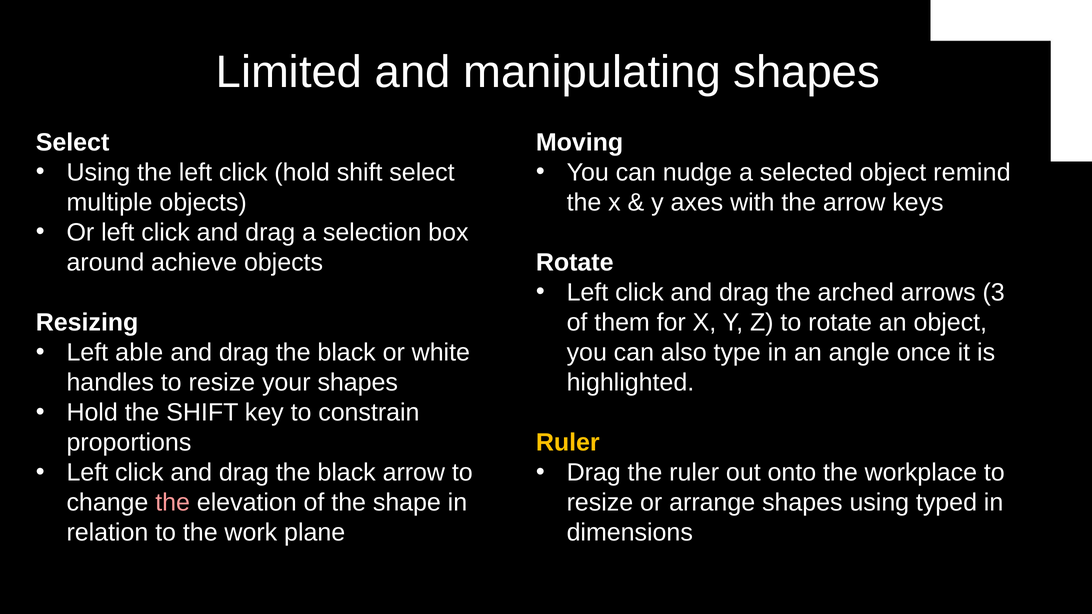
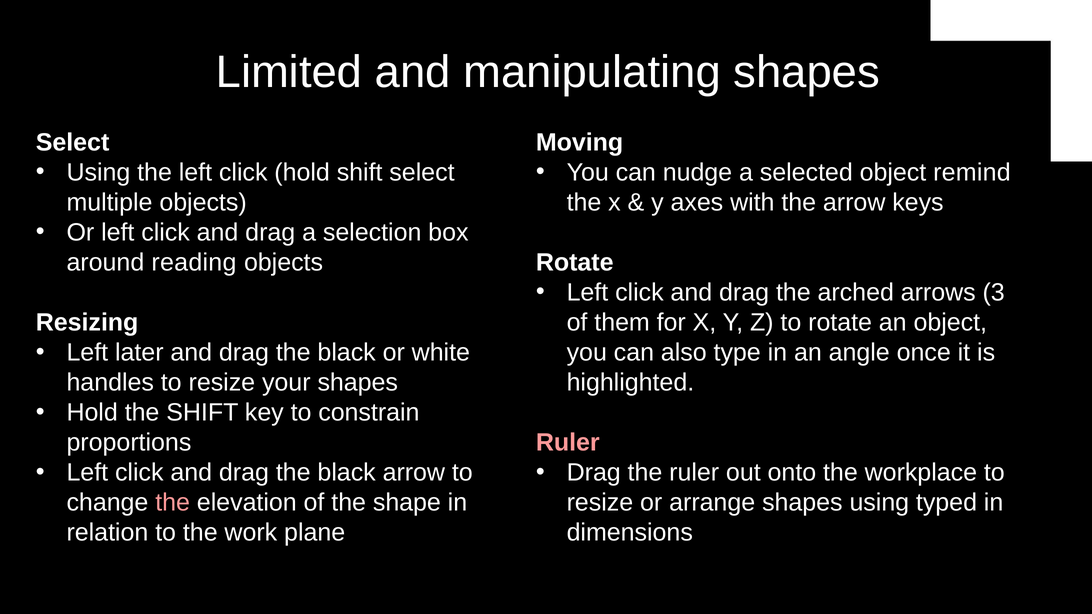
achieve: achieve -> reading
able: able -> later
Ruler at (568, 443) colour: yellow -> pink
